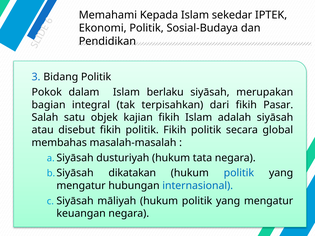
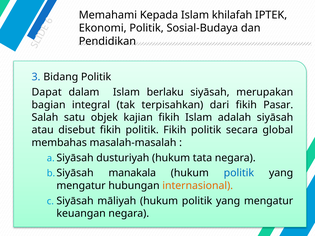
sekedar: sekedar -> khilafah
Pokok: Pokok -> Dapat
dikatakan: dikatakan -> manakala
internasional colour: blue -> orange
